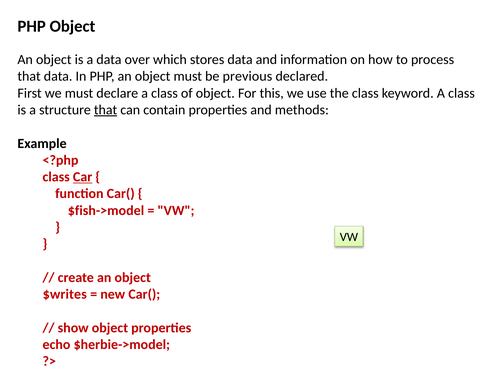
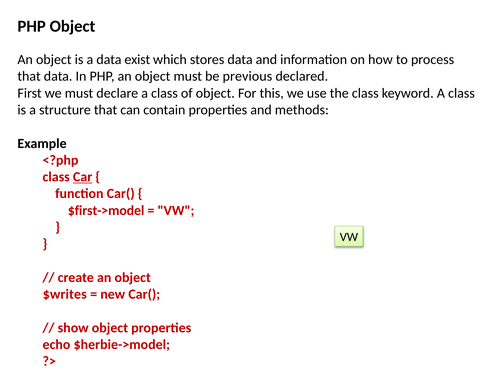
over: over -> exist
that at (106, 110) underline: present -> none
$fish->model: $fish->model -> $first->model
